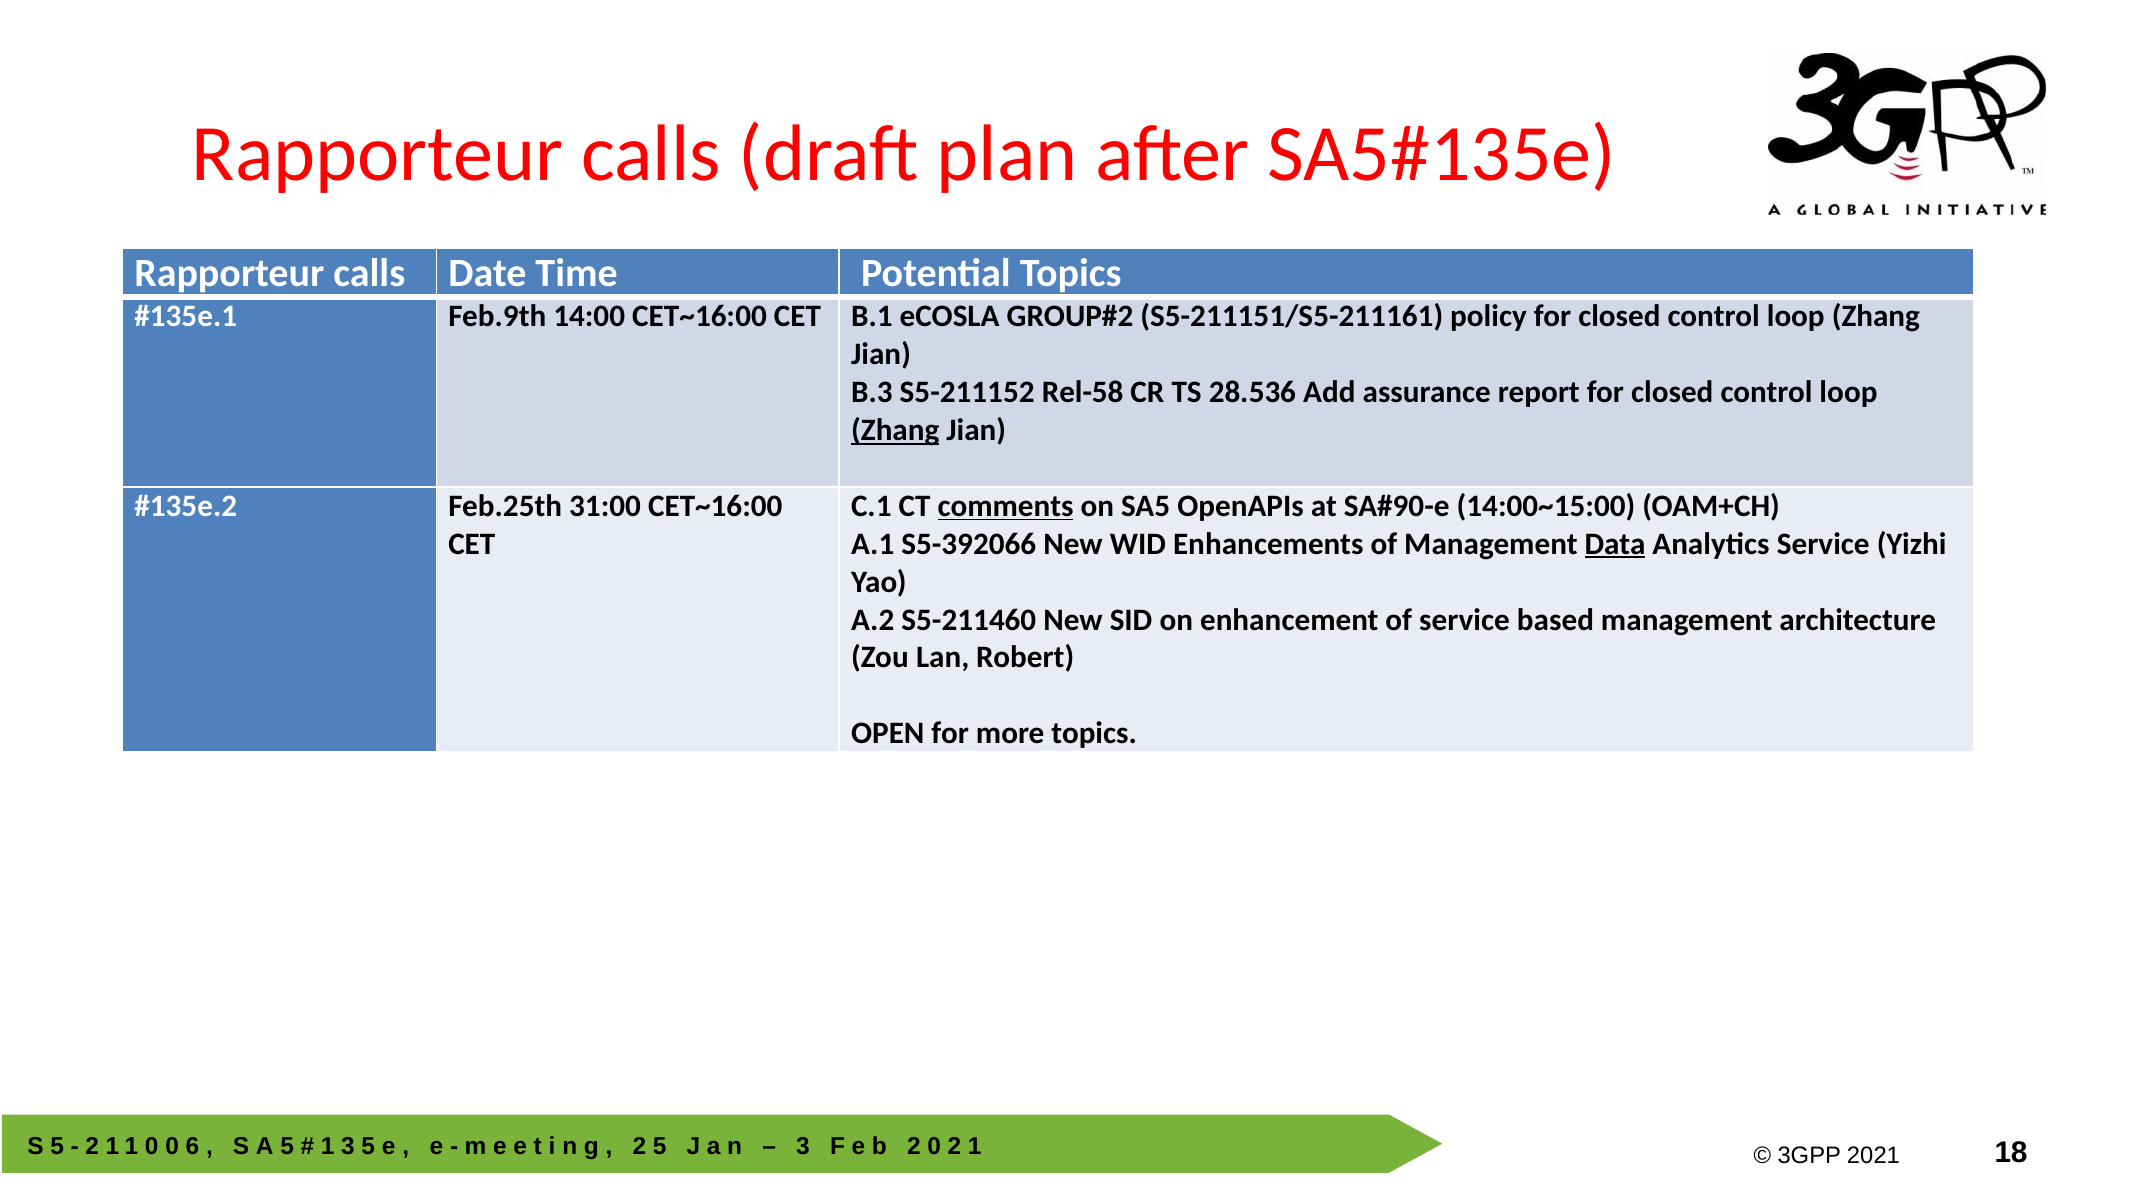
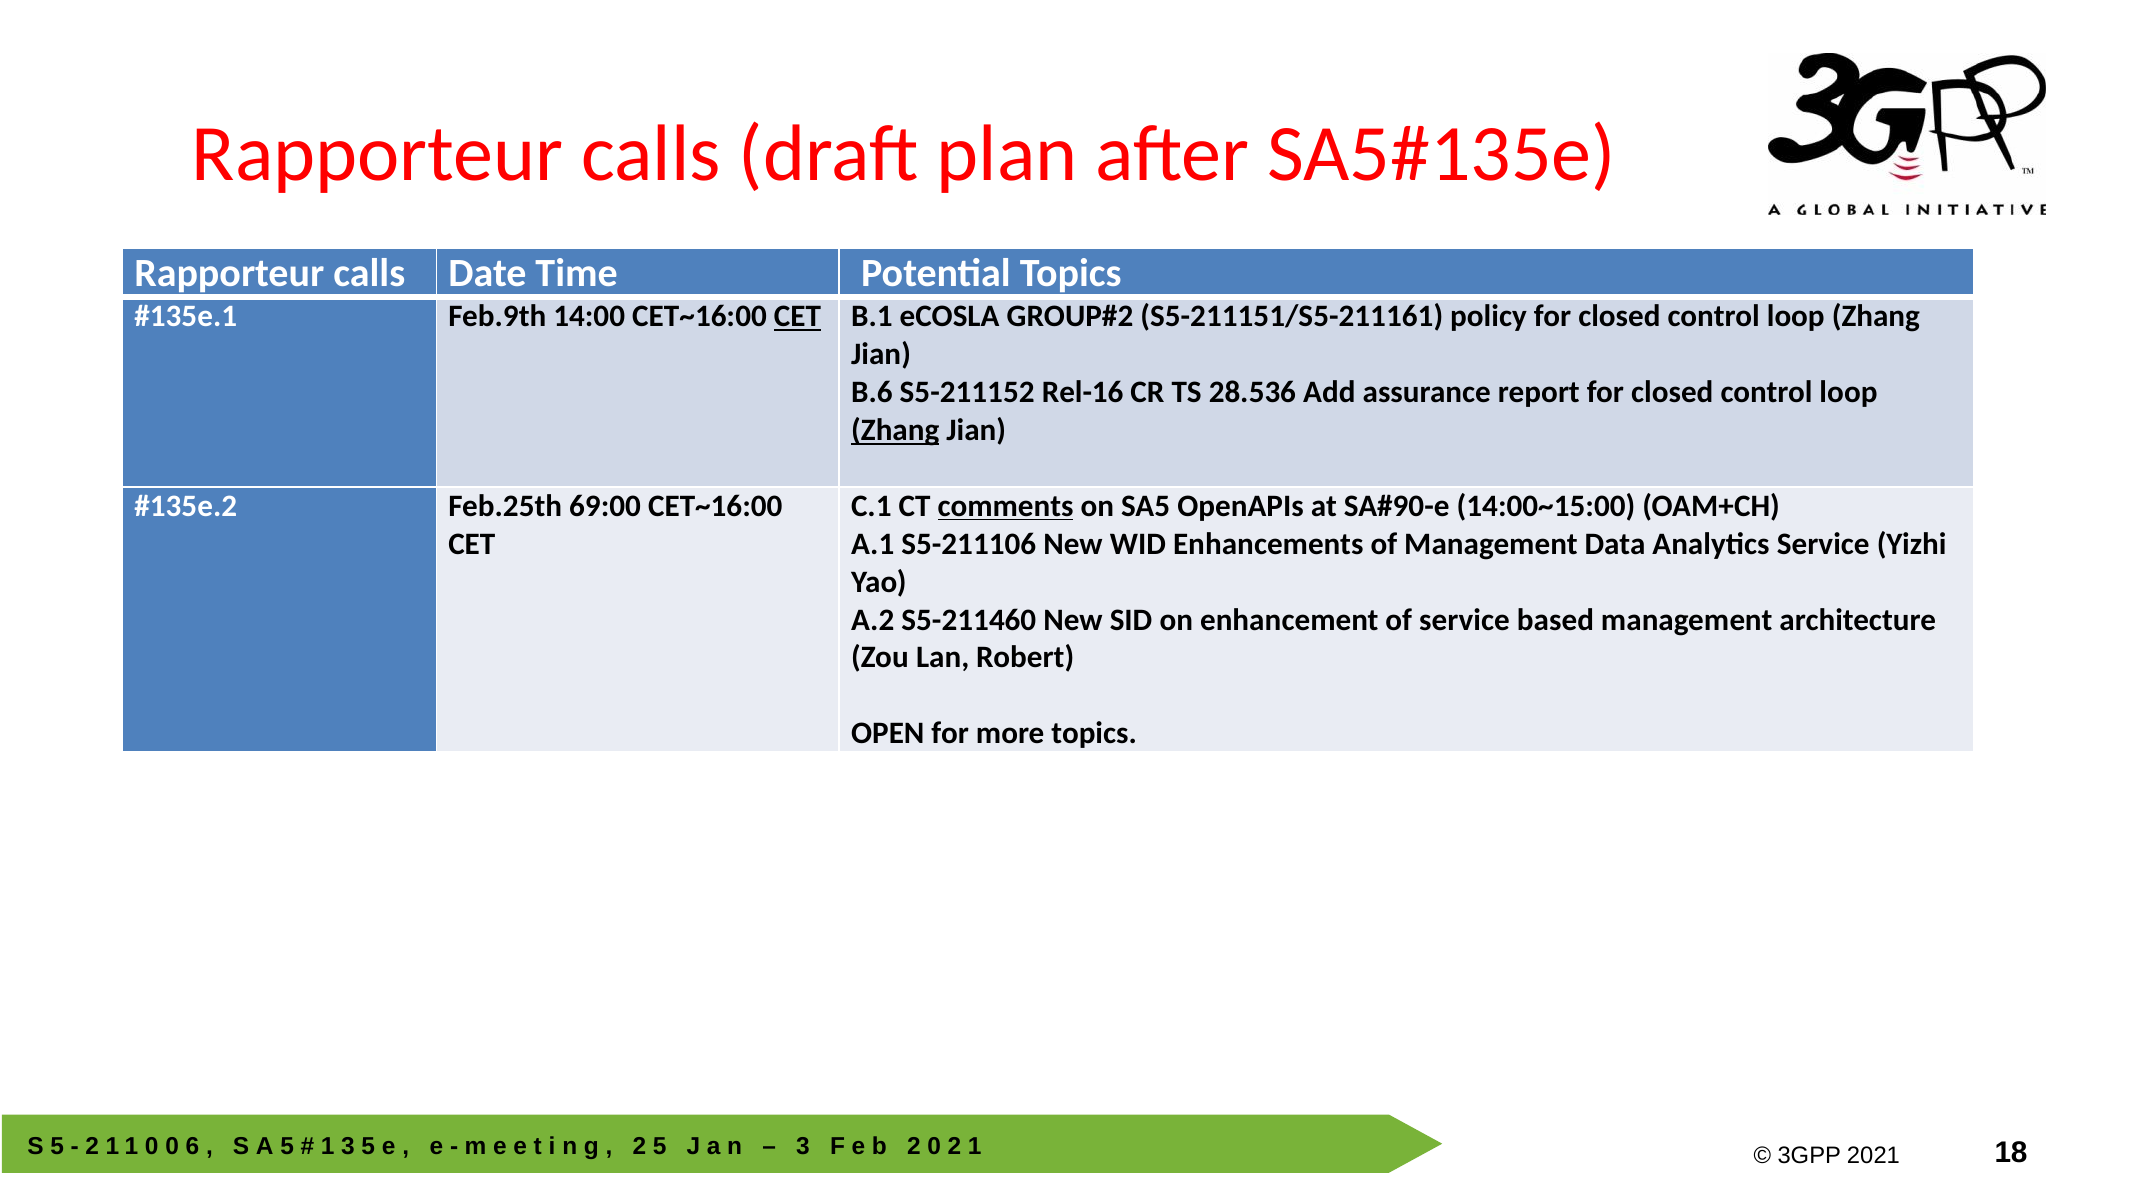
CET at (797, 317) underline: none -> present
B.3: B.3 -> B.6
Rel-58: Rel-58 -> Rel-16
31:00: 31:00 -> 69:00
S5-392066: S5-392066 -> S5-211106
Data underline: present -> none
